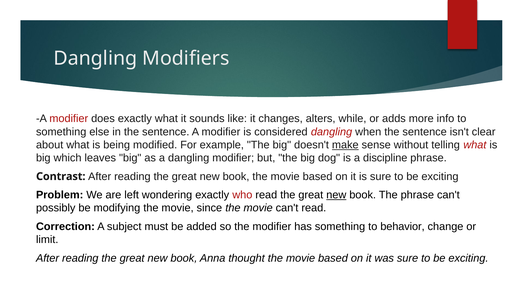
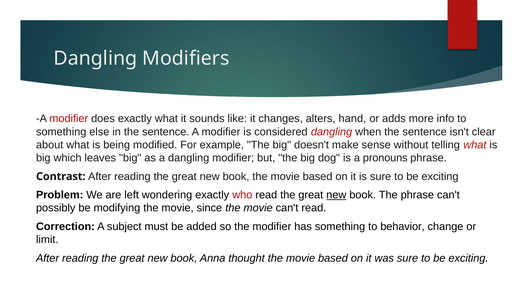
while: while -> hand
make underline: present -> none
discipline: discipline -> pronouns
